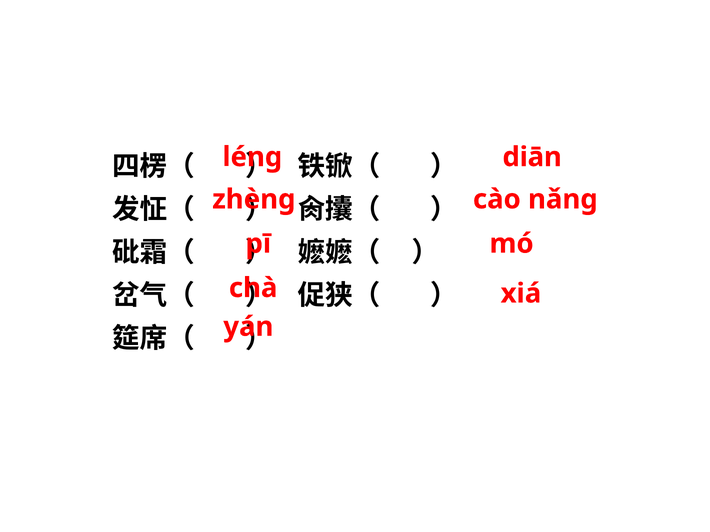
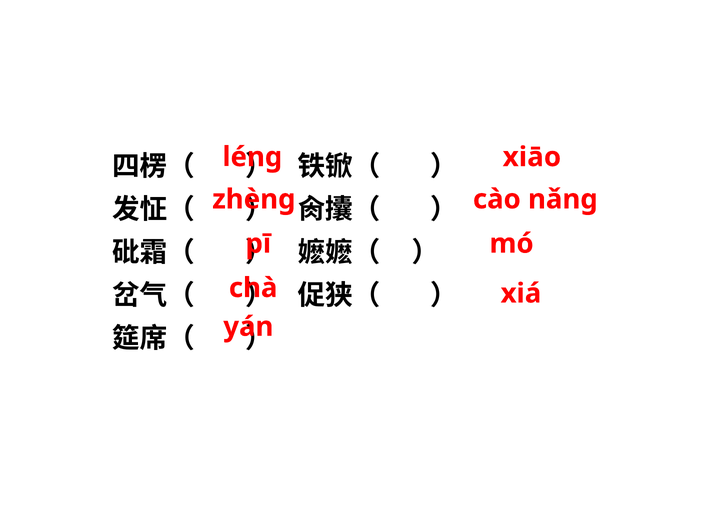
diān: diān -> xiāo
